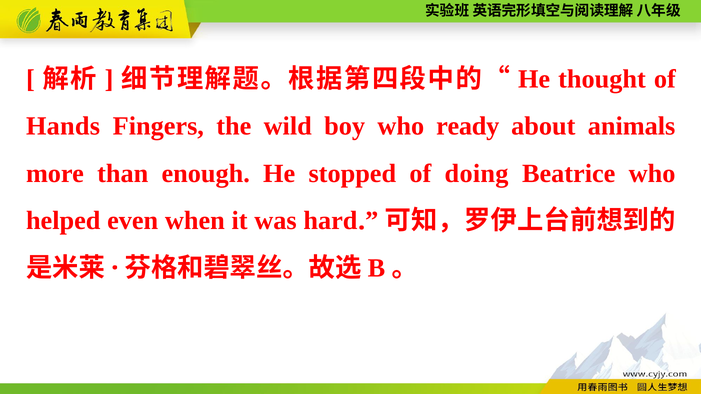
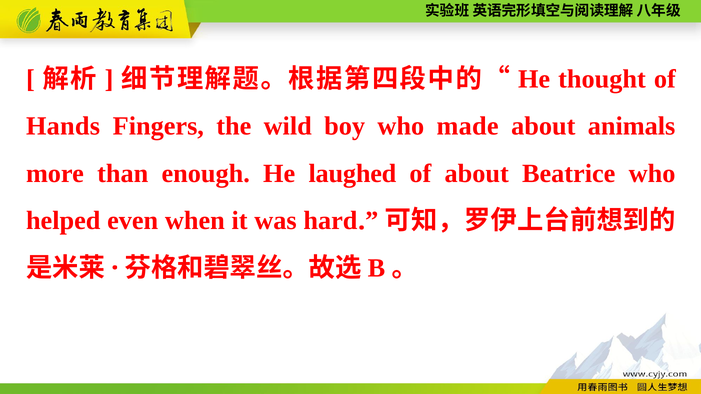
ready: ready -> made
stopped: stopped -> laughed
of doing: doing -> about
